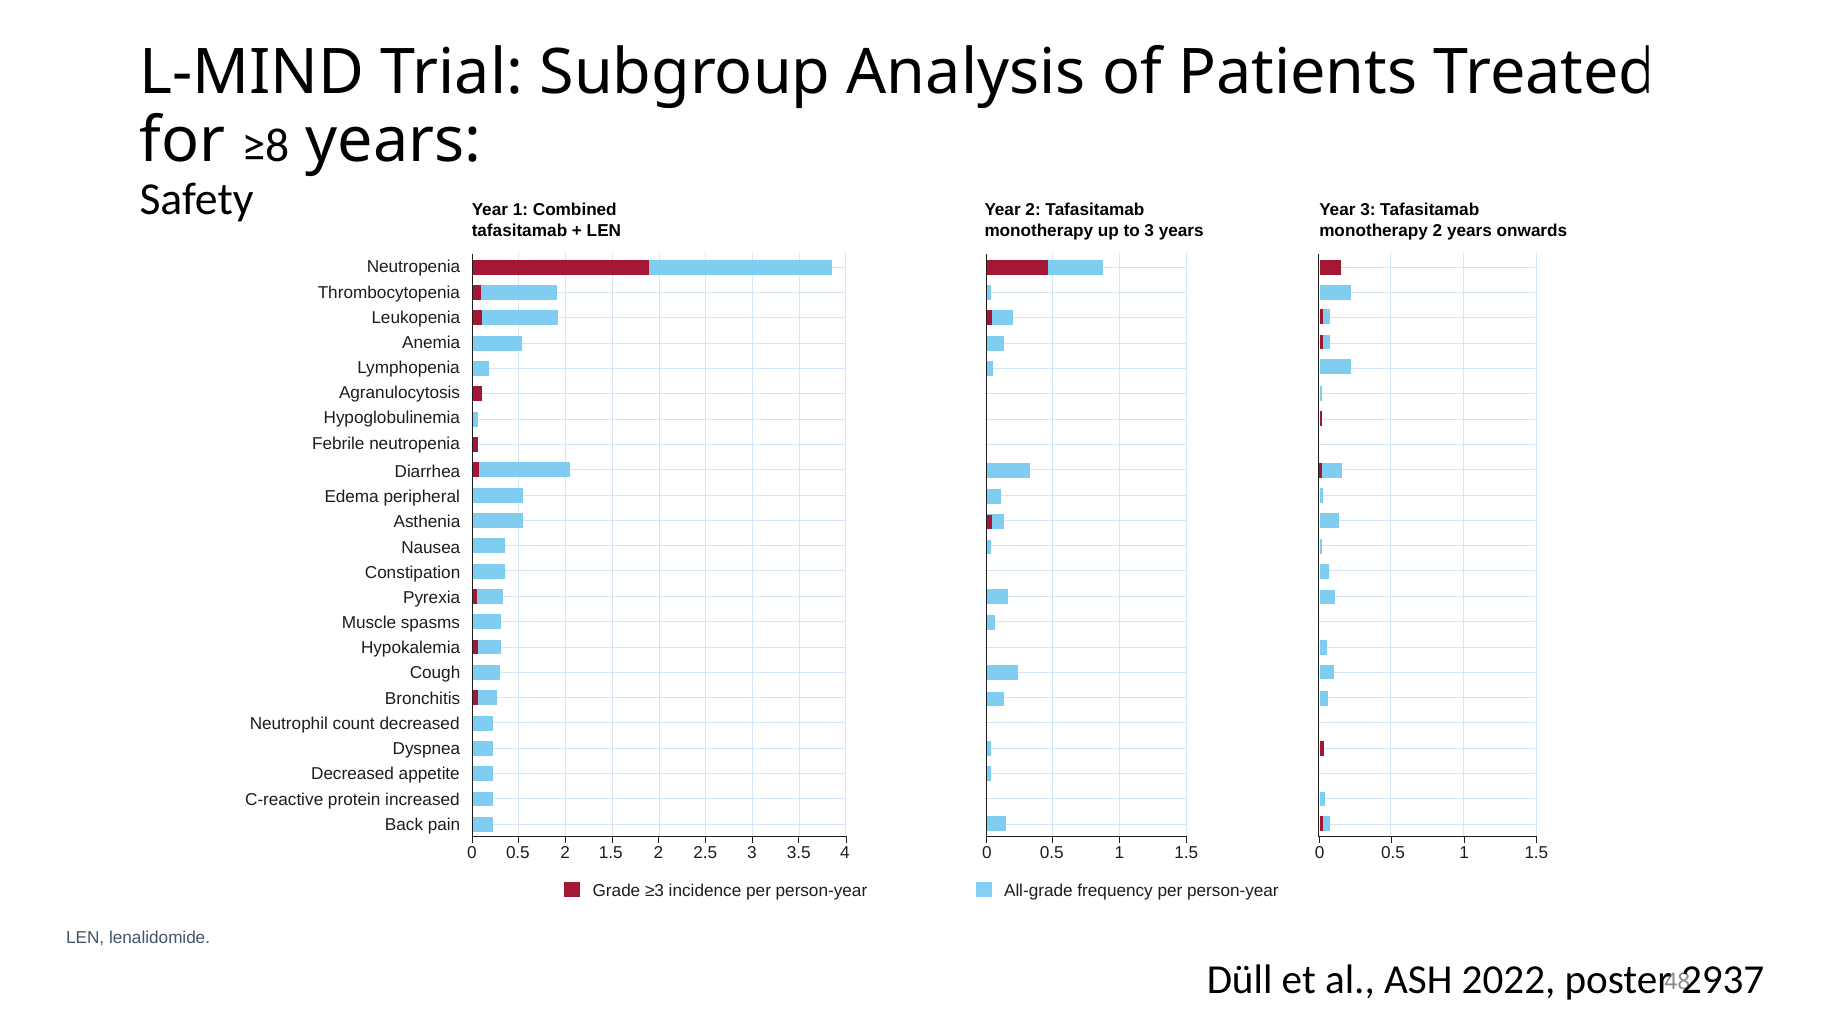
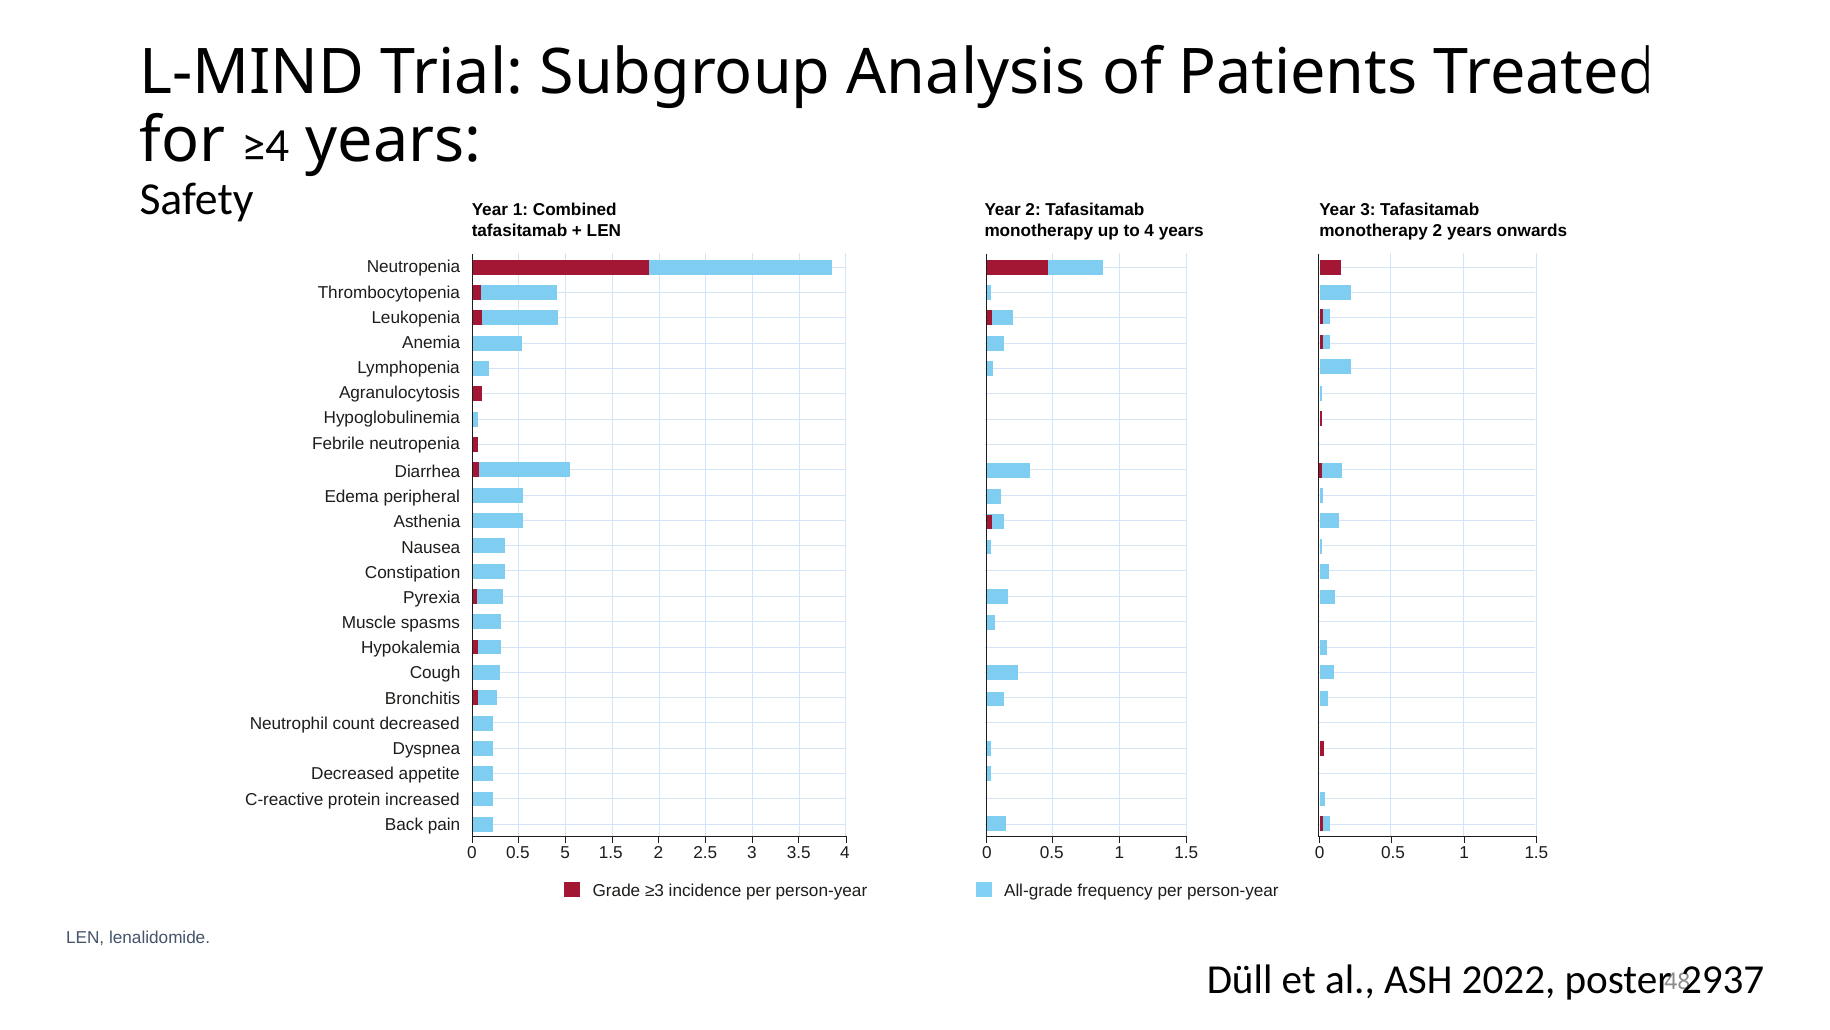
≥8: ≥8 -> ≥4
to 3: 3 -> 4
0.5 2: 2 -> 5
